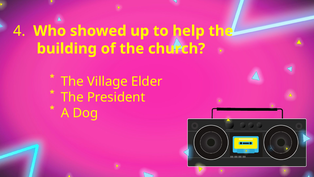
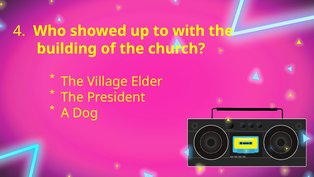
help: help -> with
